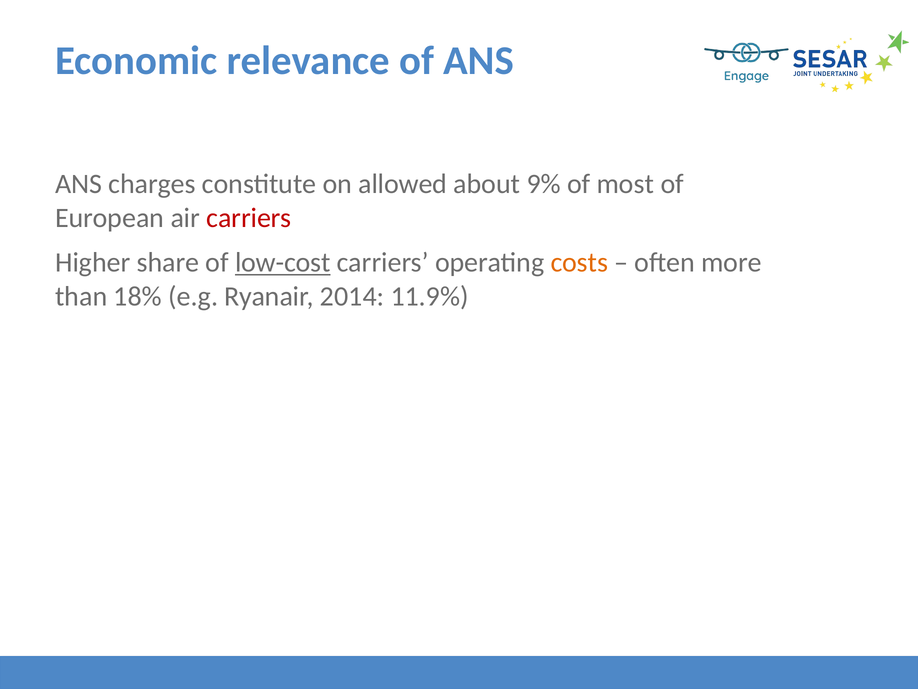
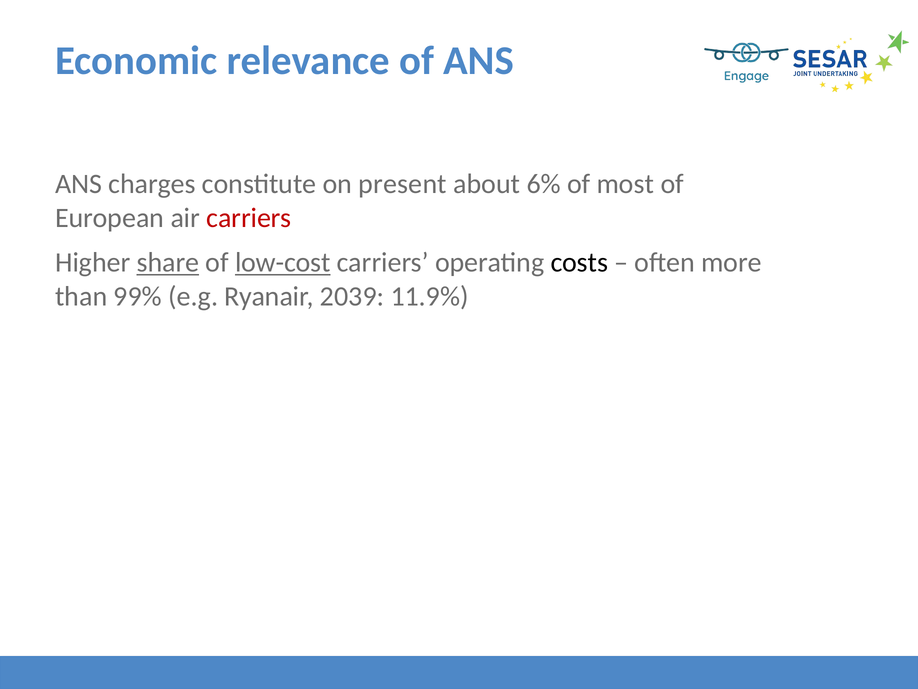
allowed: allowed -> present
9%: 9% -> 6%
share underline: none -> present
costs colour: orange -> black
18%: 18% -> 99%
2014: 2014 -> 2039
